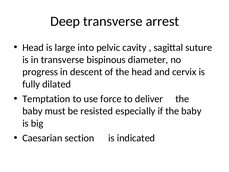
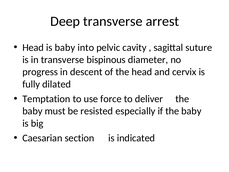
is large: large -> baby
